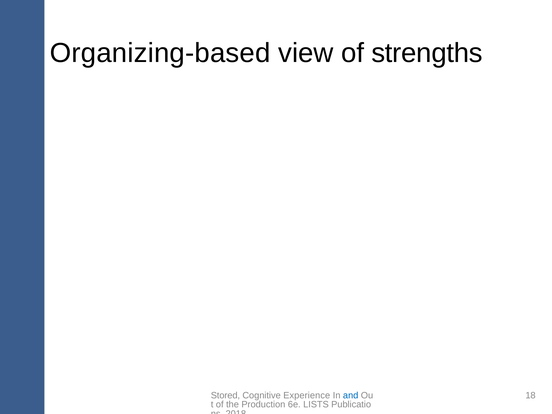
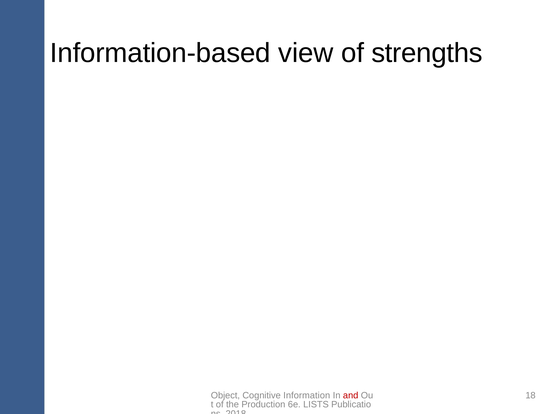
Organizing-based: Organizing-based -> Information-based
Stored: Stored -> Object
Experience: Experience -> Information
and colour: blue -> red
